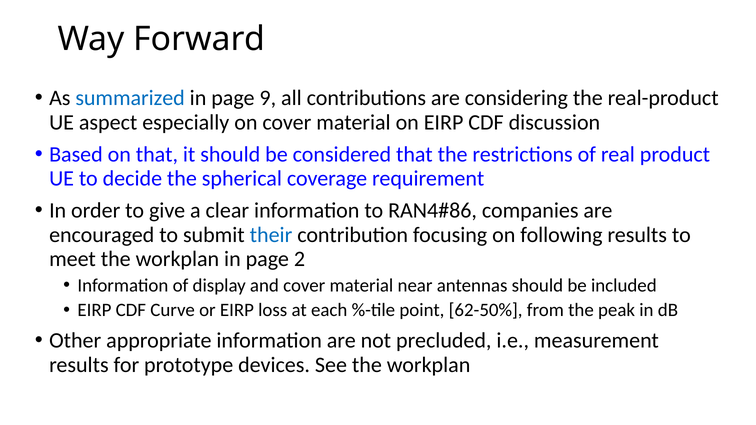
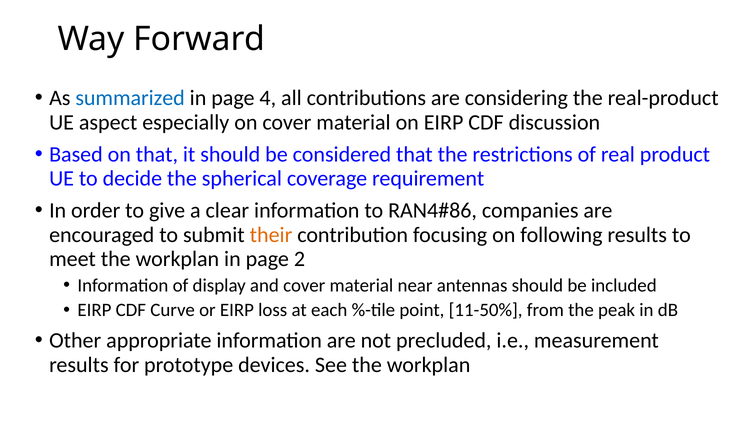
9: 9 -> 4
their colour: blue -> orange
62-50%: 62-50% -> 11-50%
